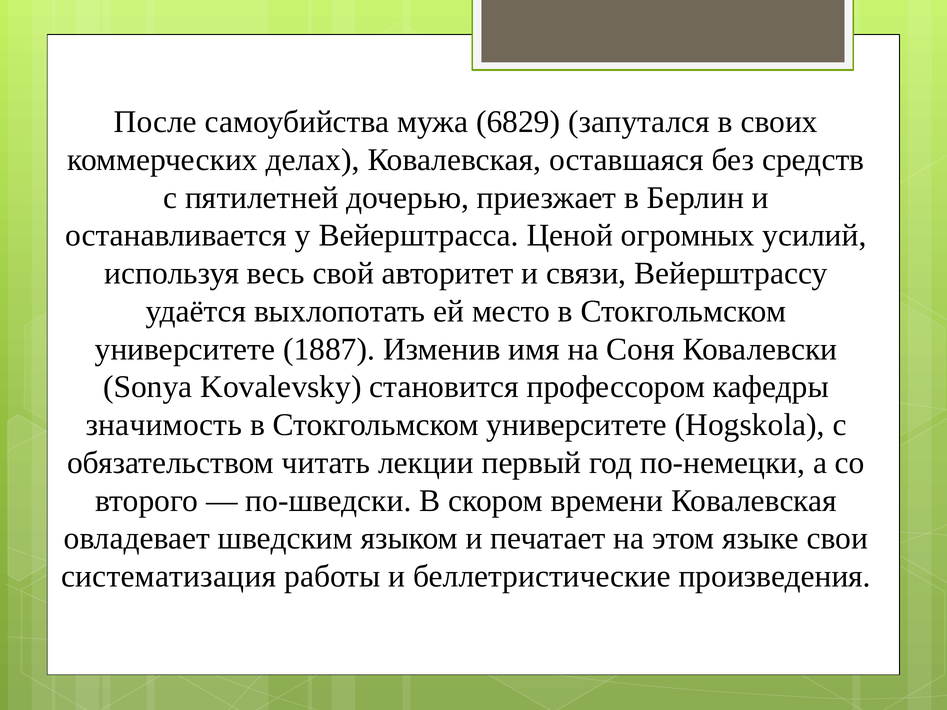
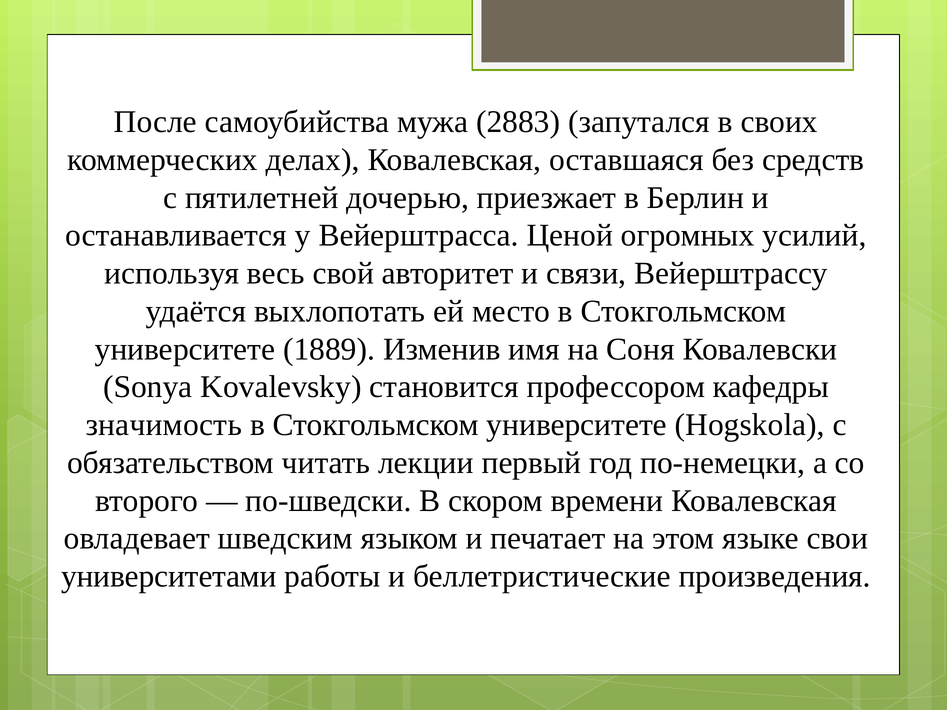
6829: 6829 -> 2883
1887: 1887 -> 1889
систематизация: систематизация -> университетами
